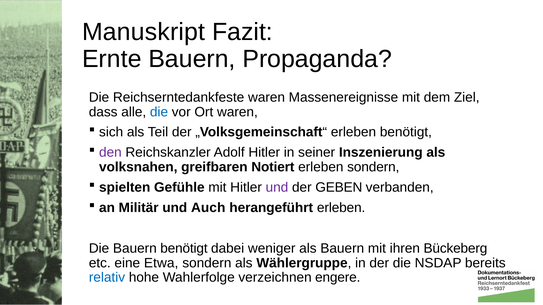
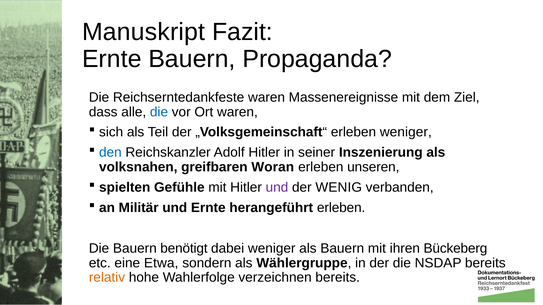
erleben benötigt: benötigt -> weniger
den colour: purple -> blue
Notiert: Notiert -> Woran
erleben sondern: sondern -> unseren
GEBEN: GEBEN -> WENIG
und Auch: Auch -> Ernte
relativ colour: blue -> orange
verzeichnen engere: engere -> bereits
